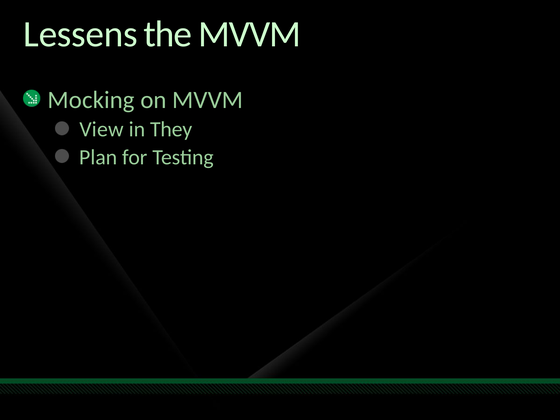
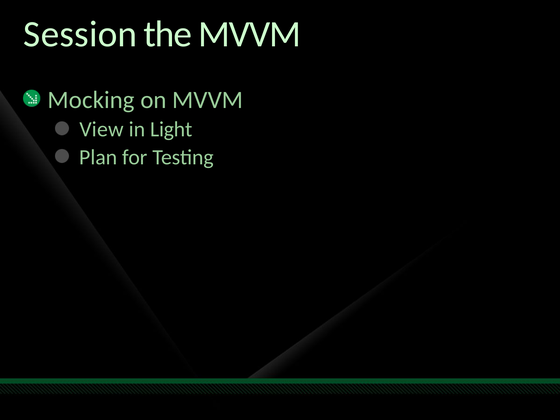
Lessens: Lessens -> Session
They: They -> Light
